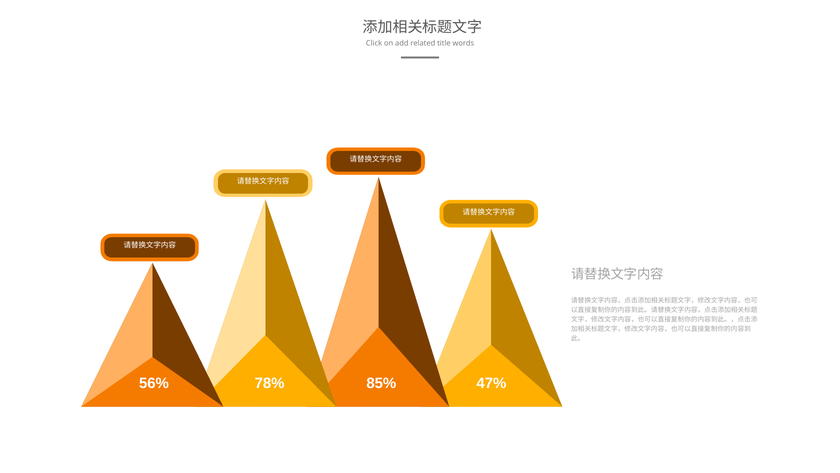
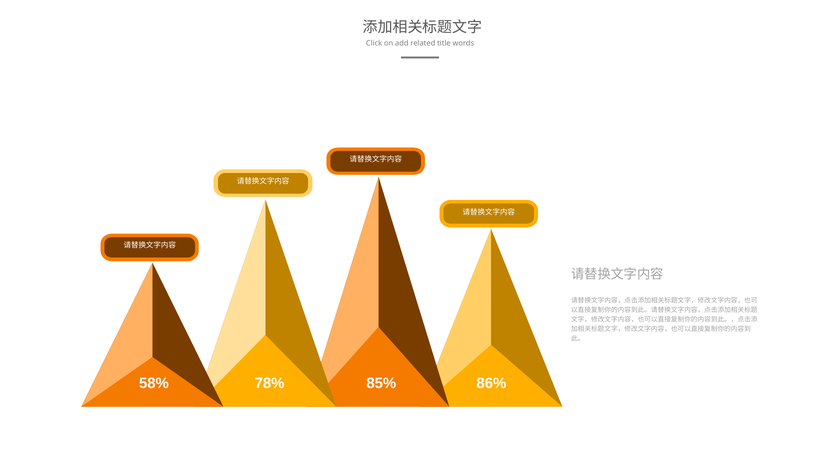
56%: 56% -> 58%
47%: 47% -> 86%
